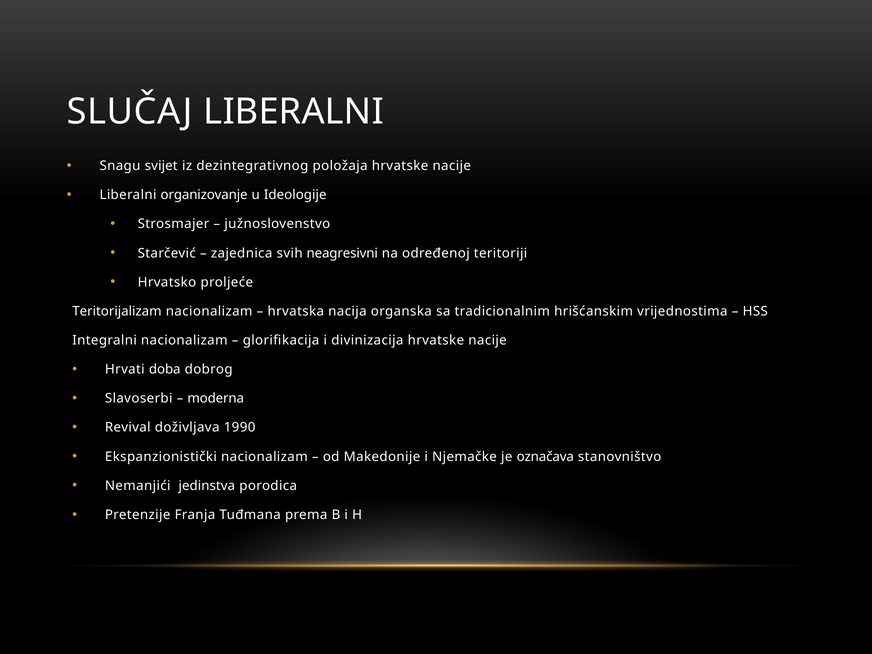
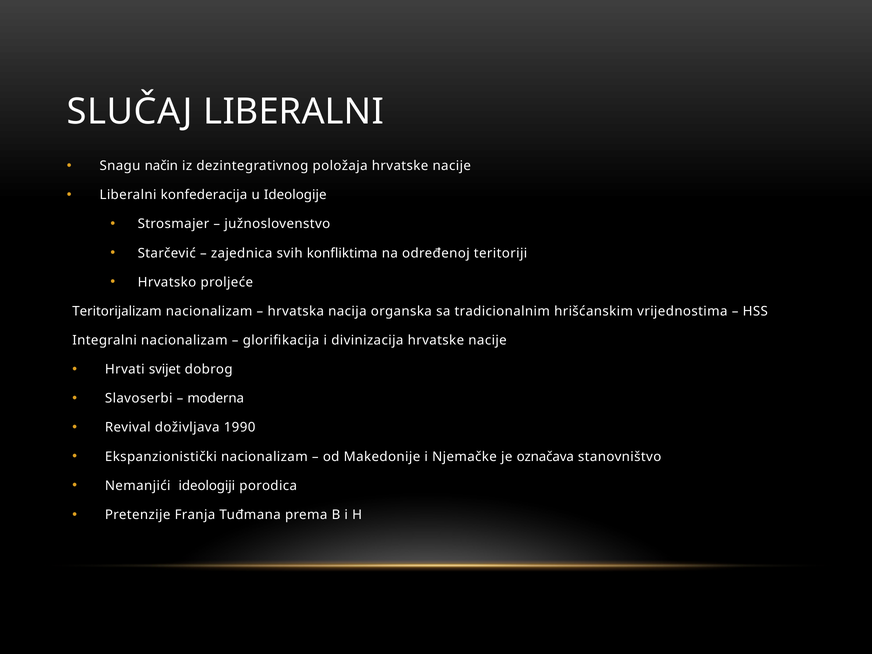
svijet: svijet -> način
organizovanje: organizovanje -> konfederacija
neagresivni: neagresivni -> konfliktima
doba: doba -> svijet
jedinstva: jedinstva -> ideologiji
